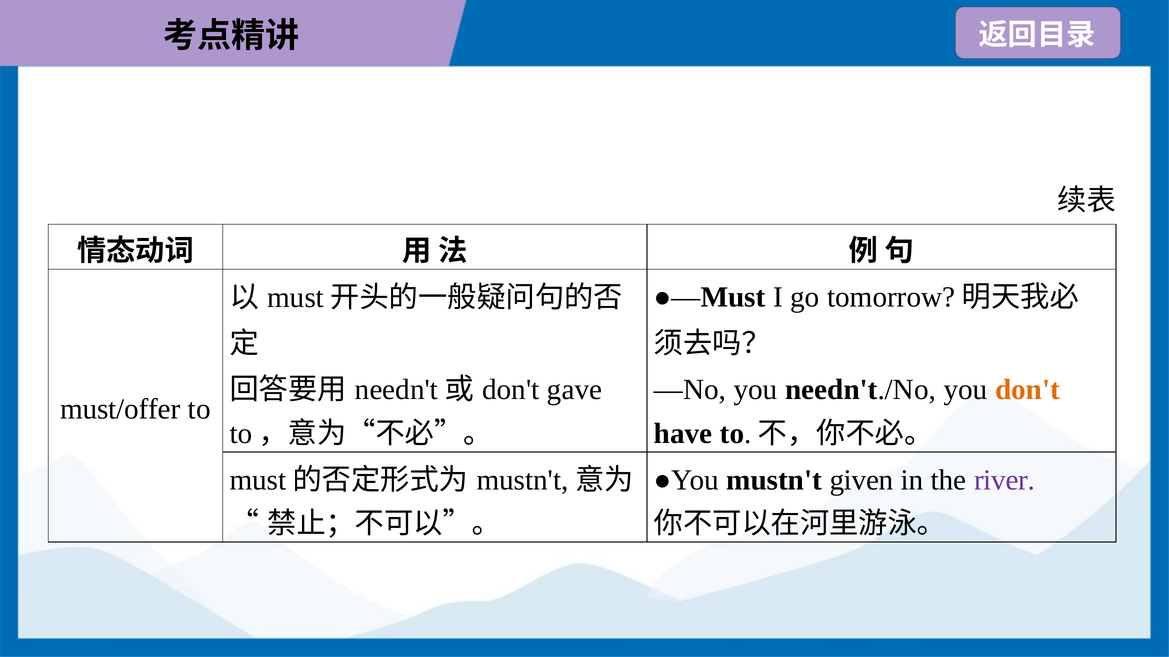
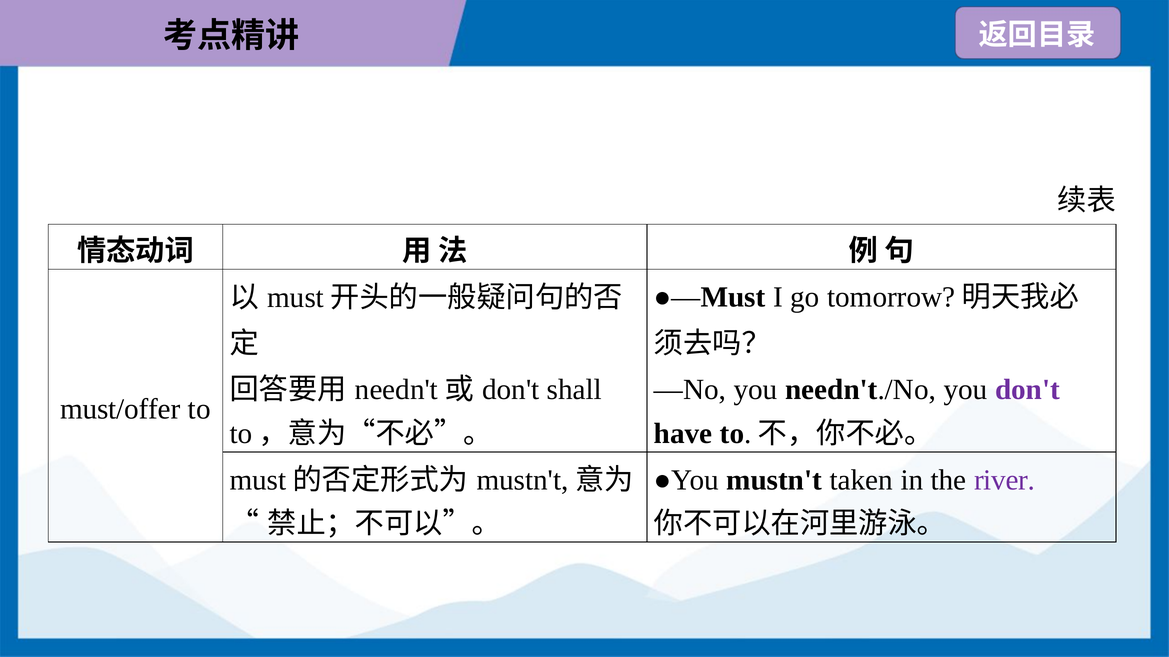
don't at (1028, 390) colour: orange -> purple
gave: gave -> shall
given: given -> taken
